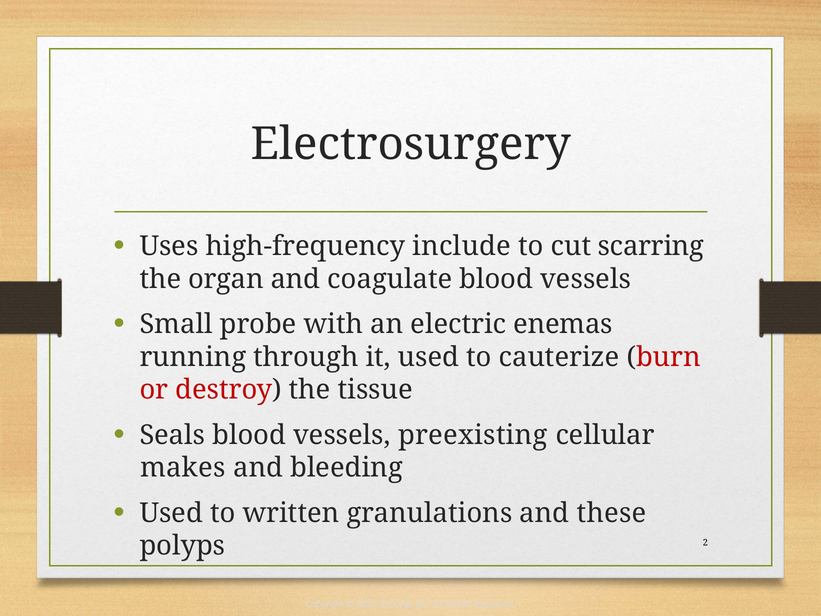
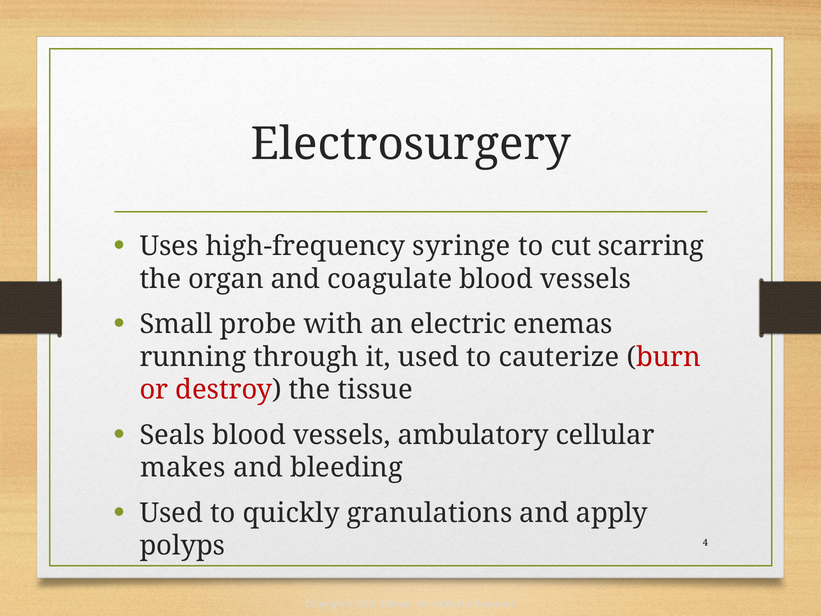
include: include -> syringe
preexisting: preexisting -> ambulatory
written: written -> quickly
these: these -> apply
2: 2 -> 4
